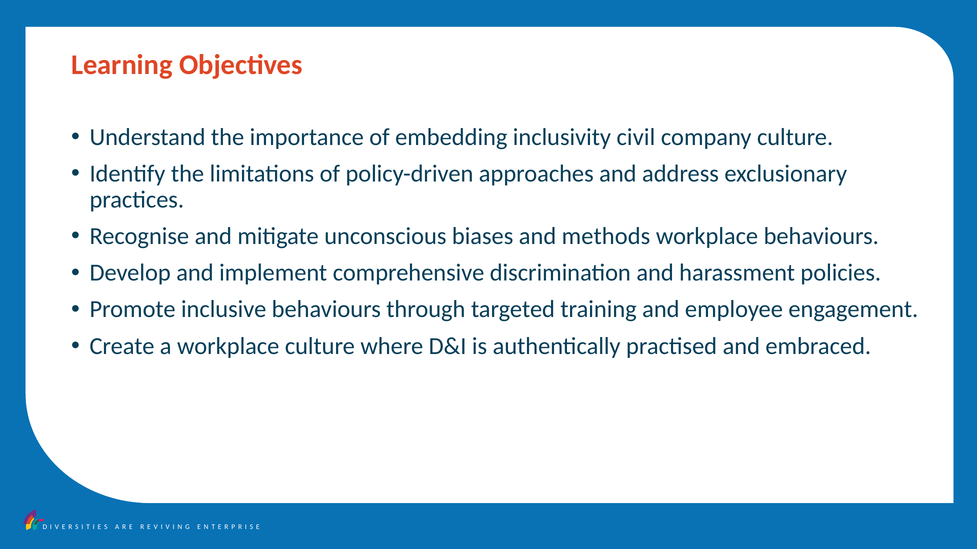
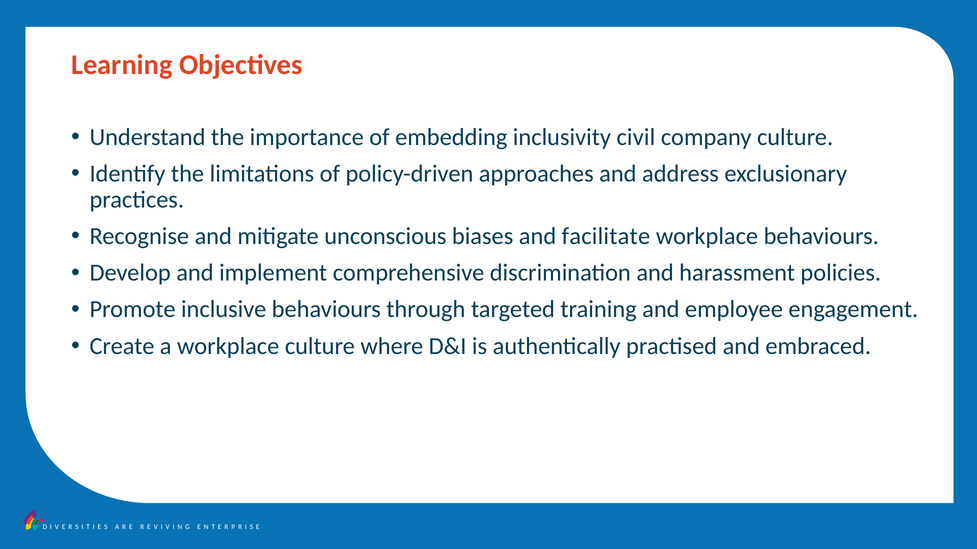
methods: methods -> facilitate
